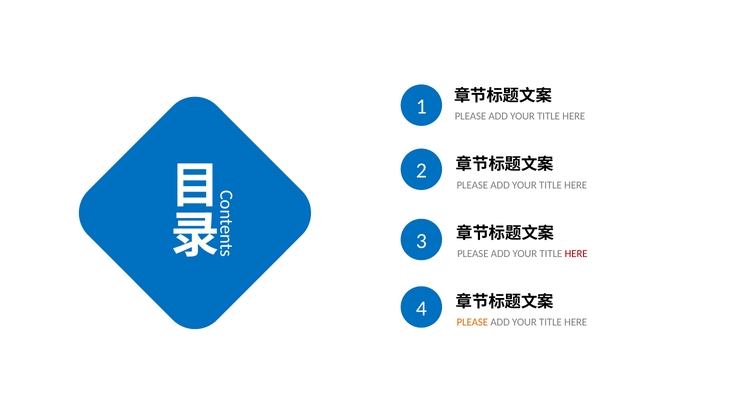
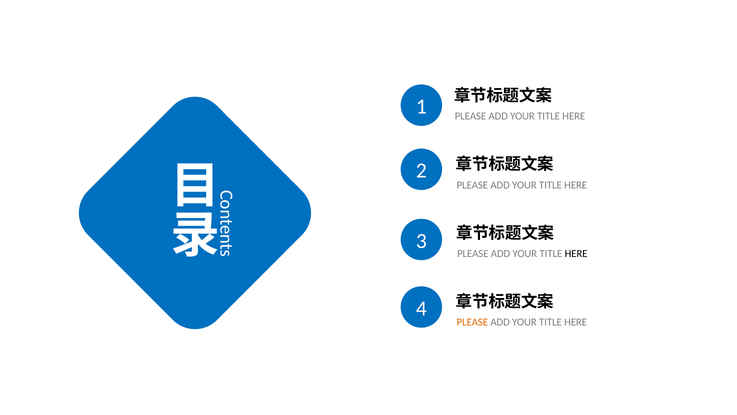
HERE at (576, 253) colour: red -> black
